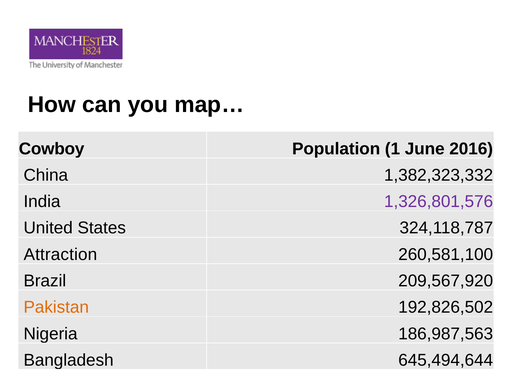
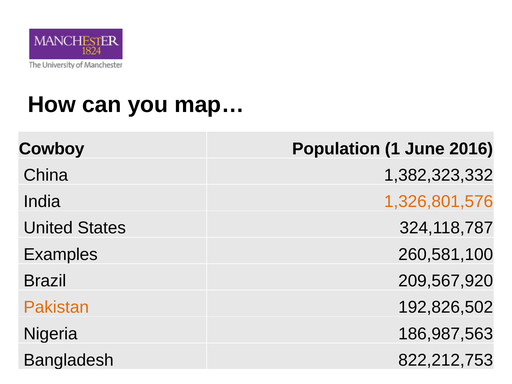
1,326,801,576 colour: purple -> orange
Attraction: Attraction -> Examples
645,494,644: 645,494,644 -> 822,212,753
